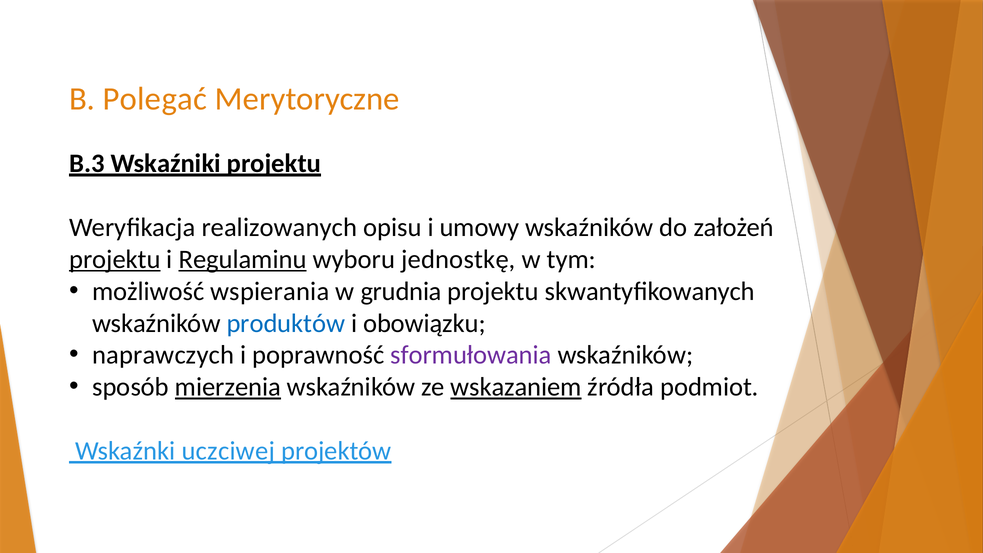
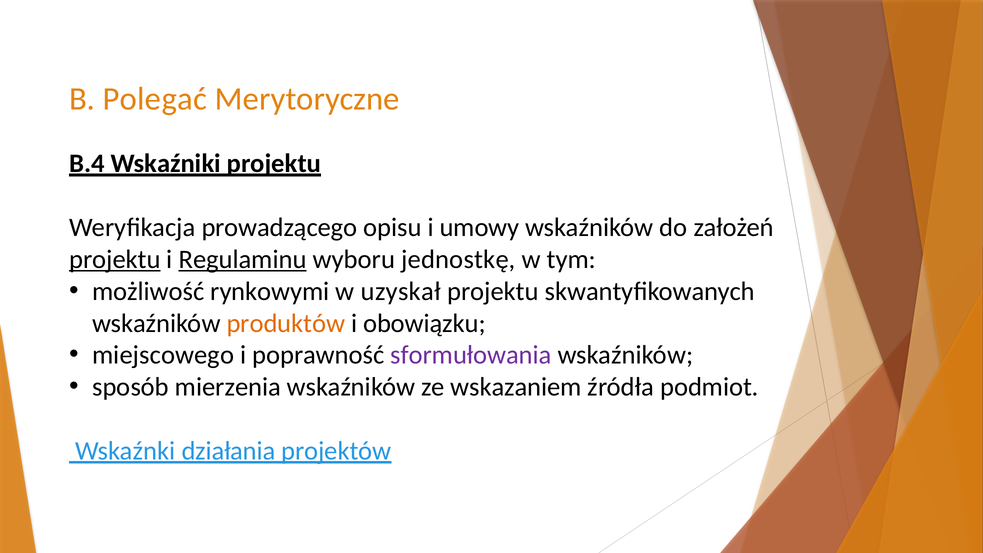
B.3: B.3 -> B.4
realizowanych: realizowanych -> prowadzącego
wspierania: wspierania -> rynkowymi
grudnia: grudnia -> uzyskał
produktów colour: blue -> orange
naprawczych: naprawczych -> miejscowego
mierzenia underline: present -> none
wskazaniem underline: present -> none
uczciwej: uczciwej -> działania
